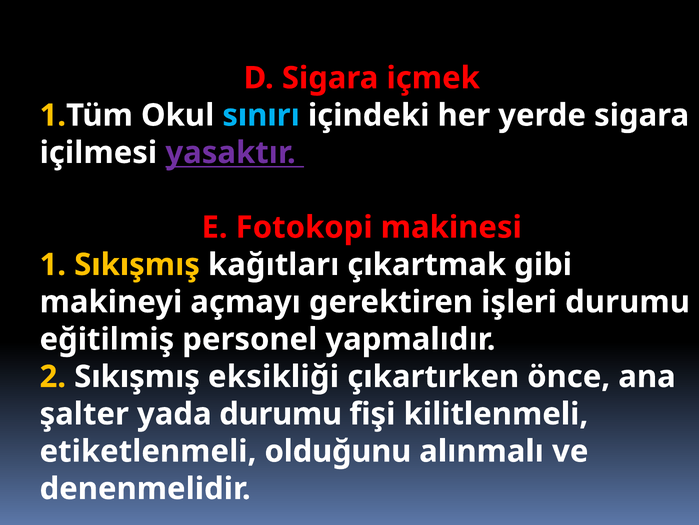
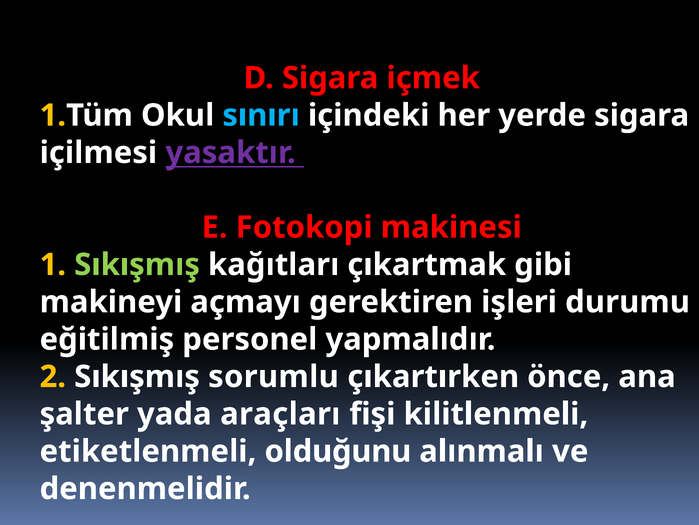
Sıkışmış at (137, 264) colour: yellow -> light green
eksikliği: eksikliği -> sorumlu
yada durumu: durumu -> araçları
